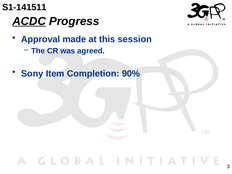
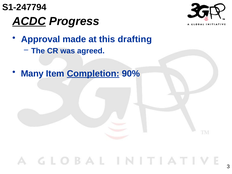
S1-141511: S1-141511 -> S1-247794
session: session -> drafting
Sony: Sony -> Many
Completion underline: none -> present
